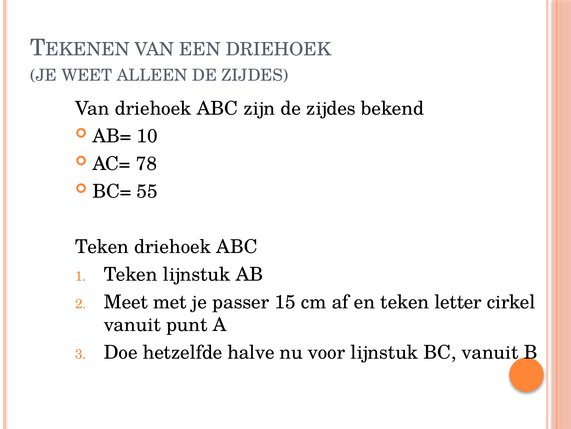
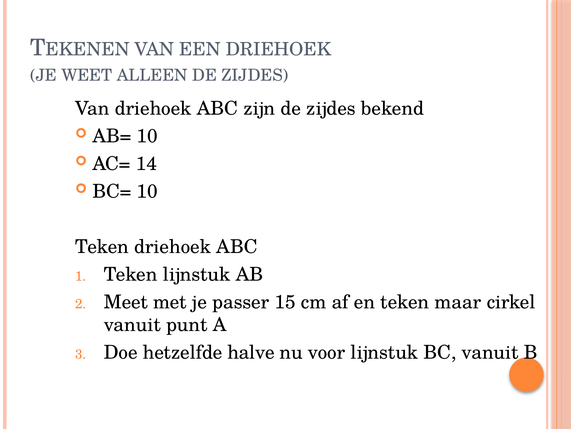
78: 78 -> 14
BC= 55: 55 -> 10
letter: letter -> maar
